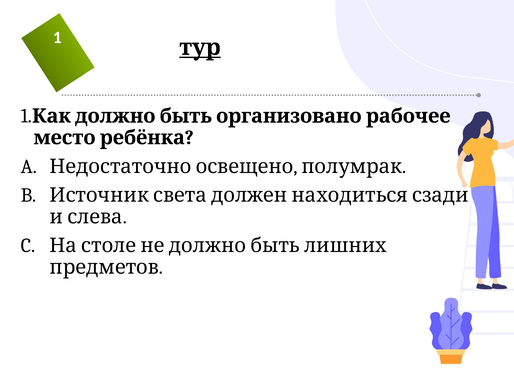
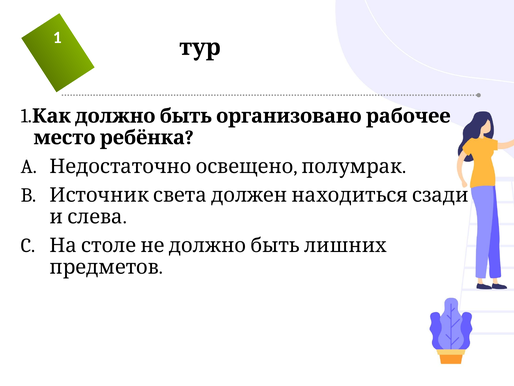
тур underline: present -> none
